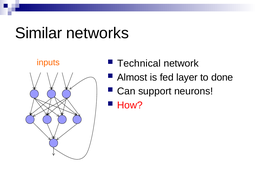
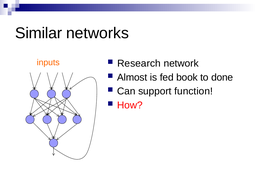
Technical: Technical -> Research
layer: layer -> book
neurons: neurons -> function
